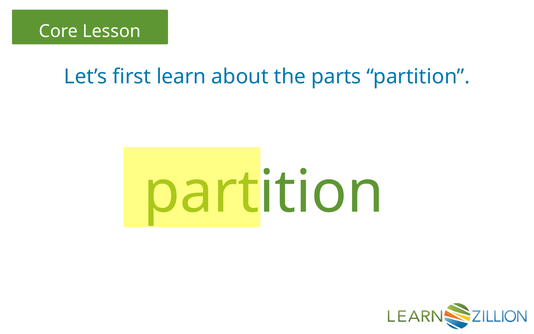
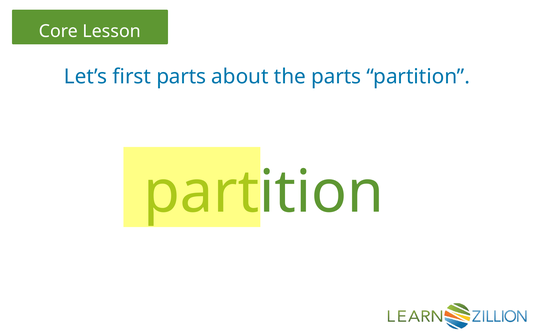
first learn: learn -> parts
